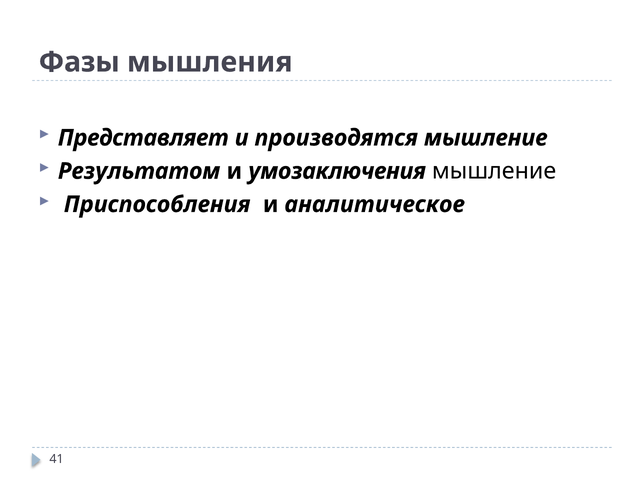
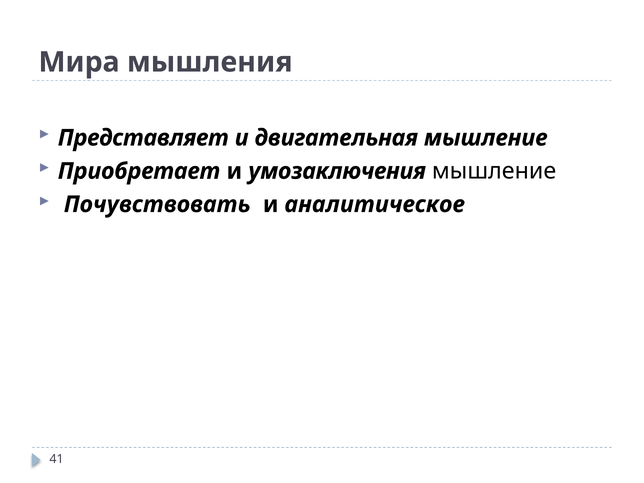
Фазы: Фазы -> Мира
производятся: производятся -> двигательная
Результатом: Результатом -> Приобретает
Приспособления: Приспособления -> Почувствовать
